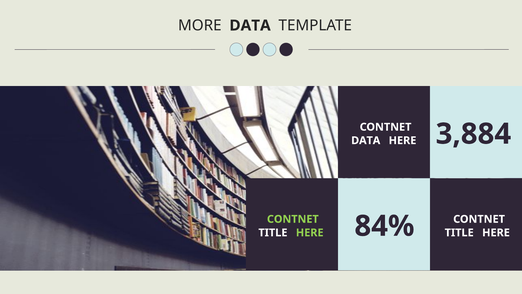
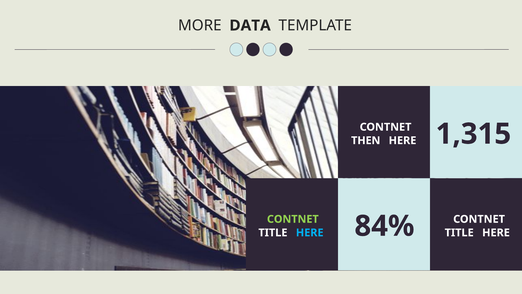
3,884: 3,884 -> 1,315
DATA at (366, 140): DATA -> THEN
HERE at (310, 232) colour: light green -> light blue
